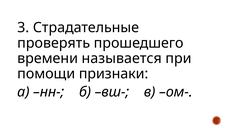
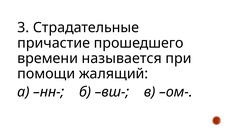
проверять: проверять -> причастие
признаки: признаки -> жалящий
